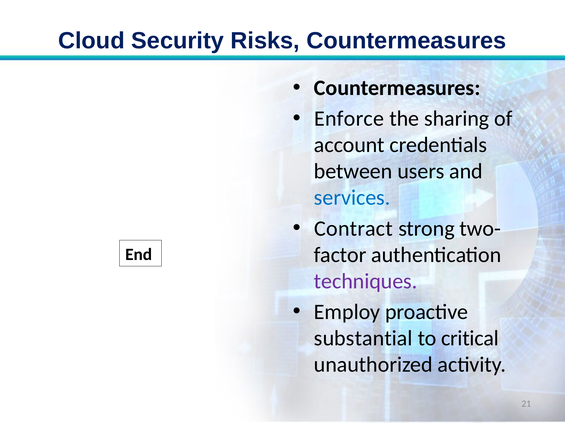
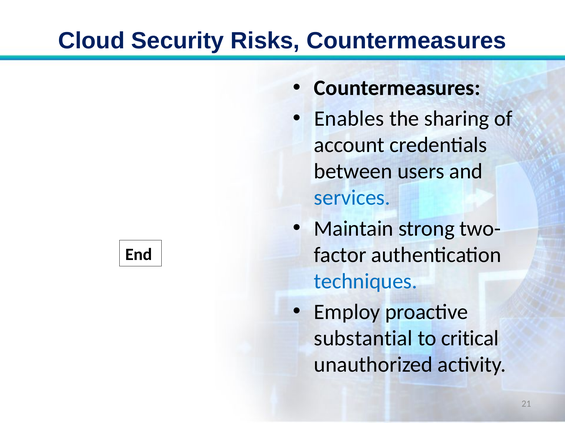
Enforce: Enforce -> Enables
Contract: Contract -> Maintain
techniques colour: purple -> blue
